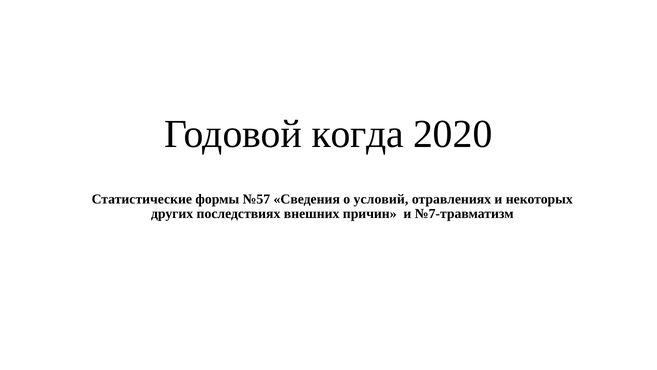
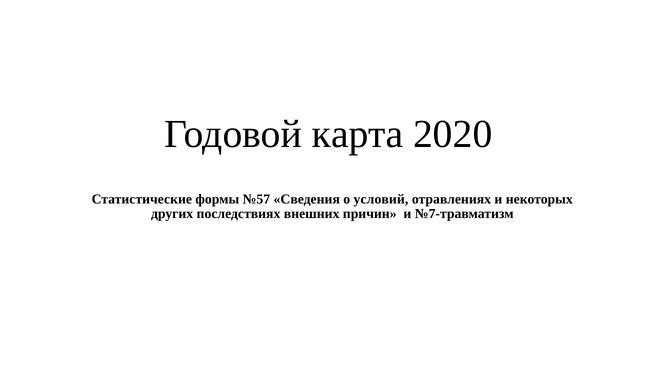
когда: когда -> карта
